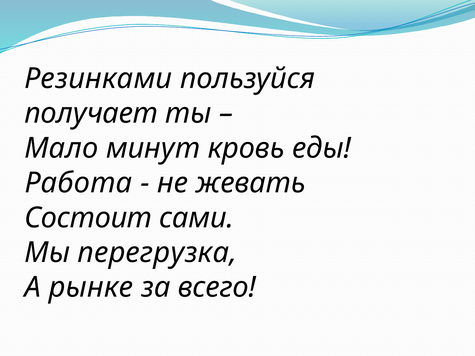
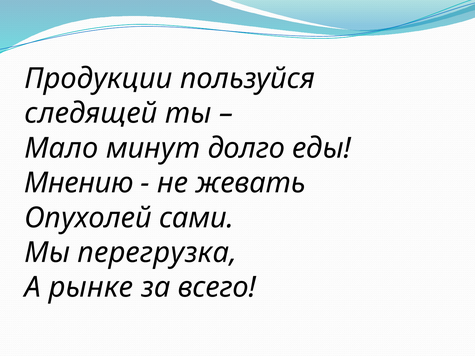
Резинками: Резинками -> Продукции
получает: получает -> следящей
кровь: кровь -> долго
Работа: Работа -> Мнению
Состоит: Состоит -> Опухолей
